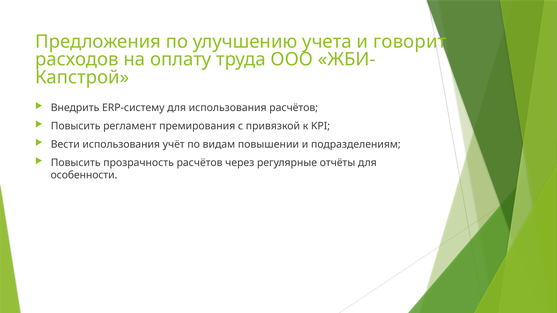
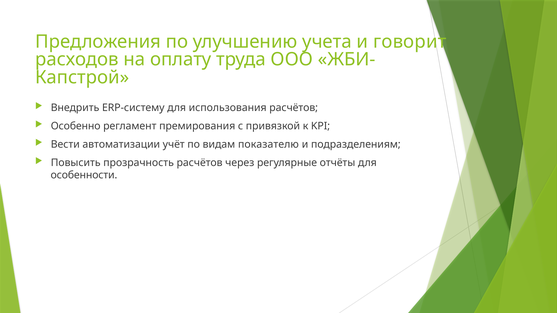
Повысить at (76, 126): Повысить -> Особенно
Вести использования: использования -> автоматизации
повышении: повышении -> показателю
